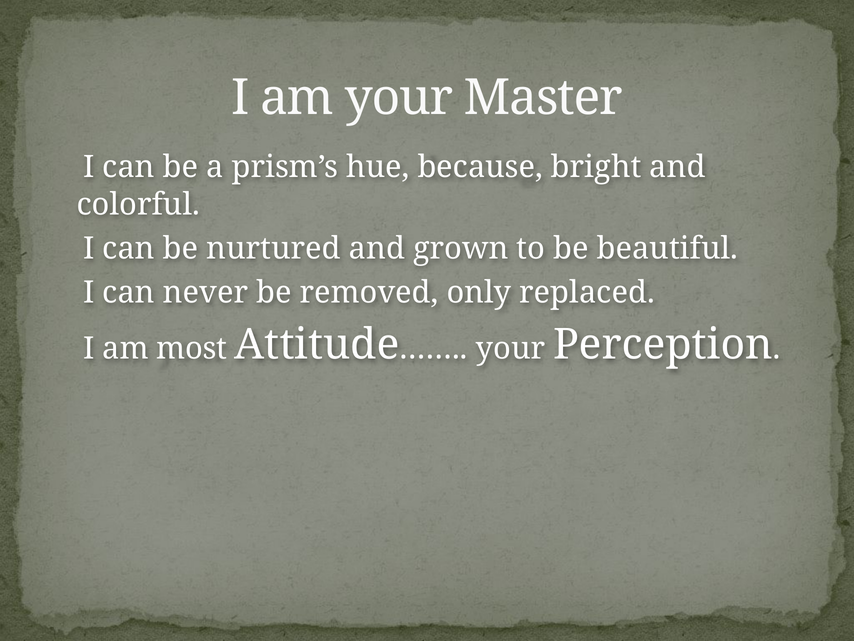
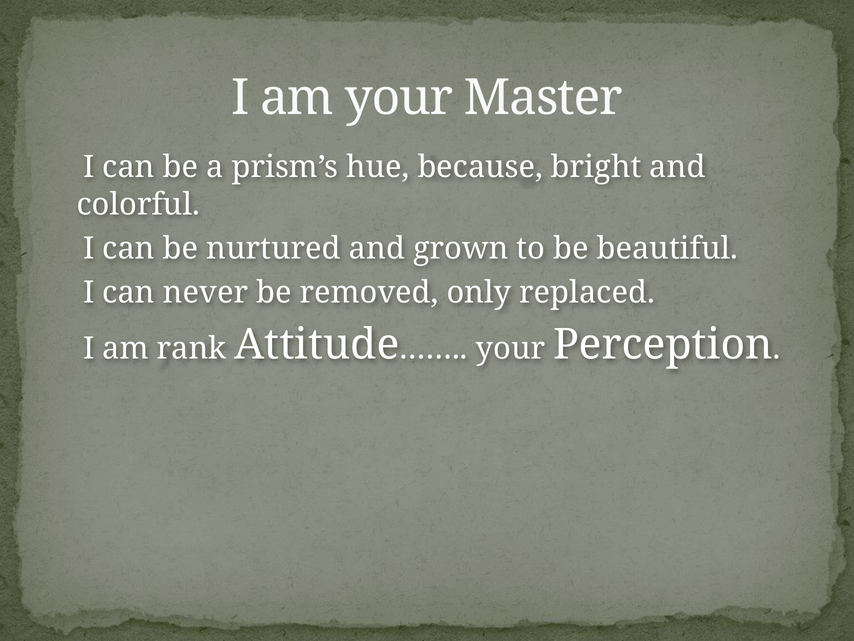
most: most -> rank
